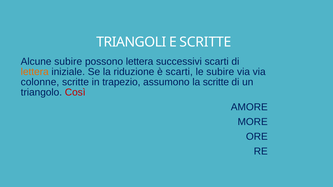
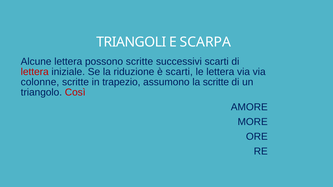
E SCRITTE: SCRITTE -> SCARPA
Alcune subire: subire -> lettera
possono lettera: lettera -> scritte
lettera at (35, 72) colour: orange -> red
le subire: subire -> lettera
